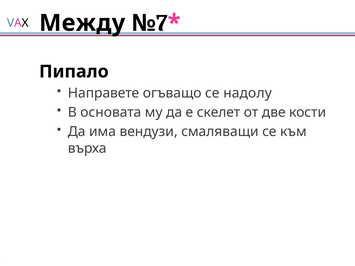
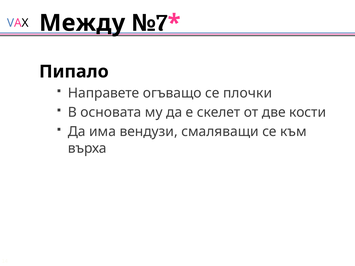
надолу: надолу -> плочки
